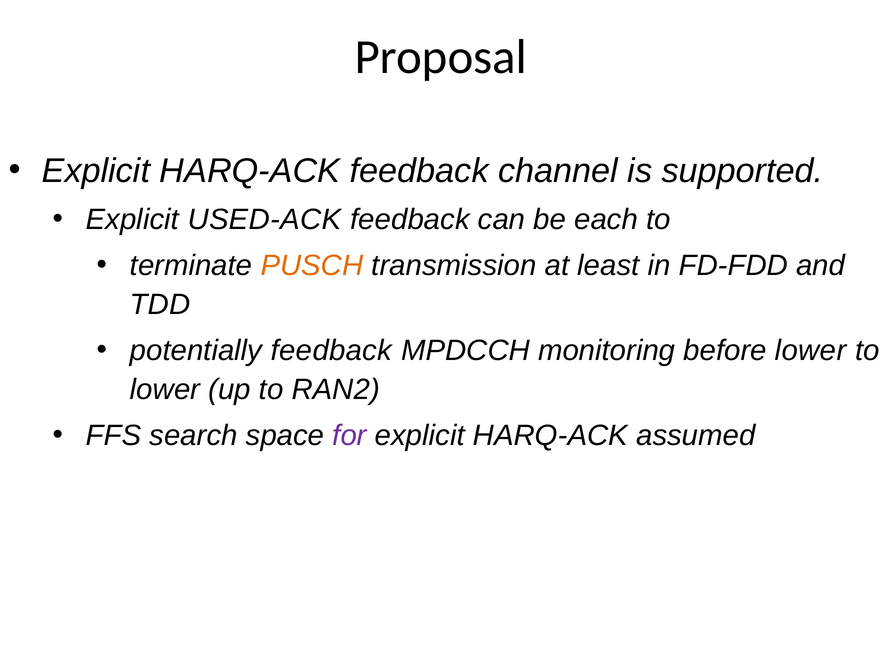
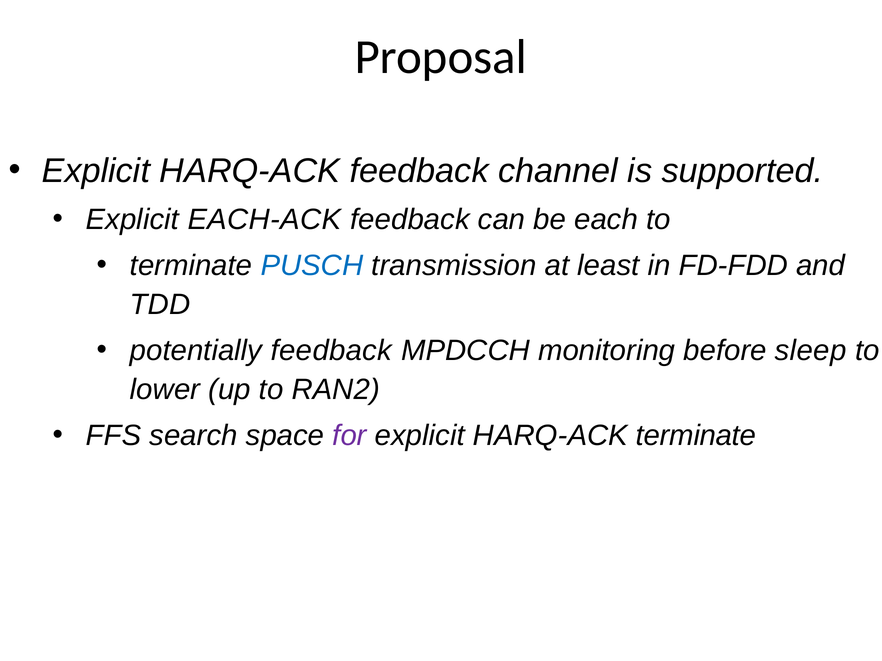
USED-ACK: USED-ACK -> EACH-ACK
PUSCH colour: orange -> blue
before lower: lower -> sleep
HARQ-ACK assumed: assumed -> terminate
